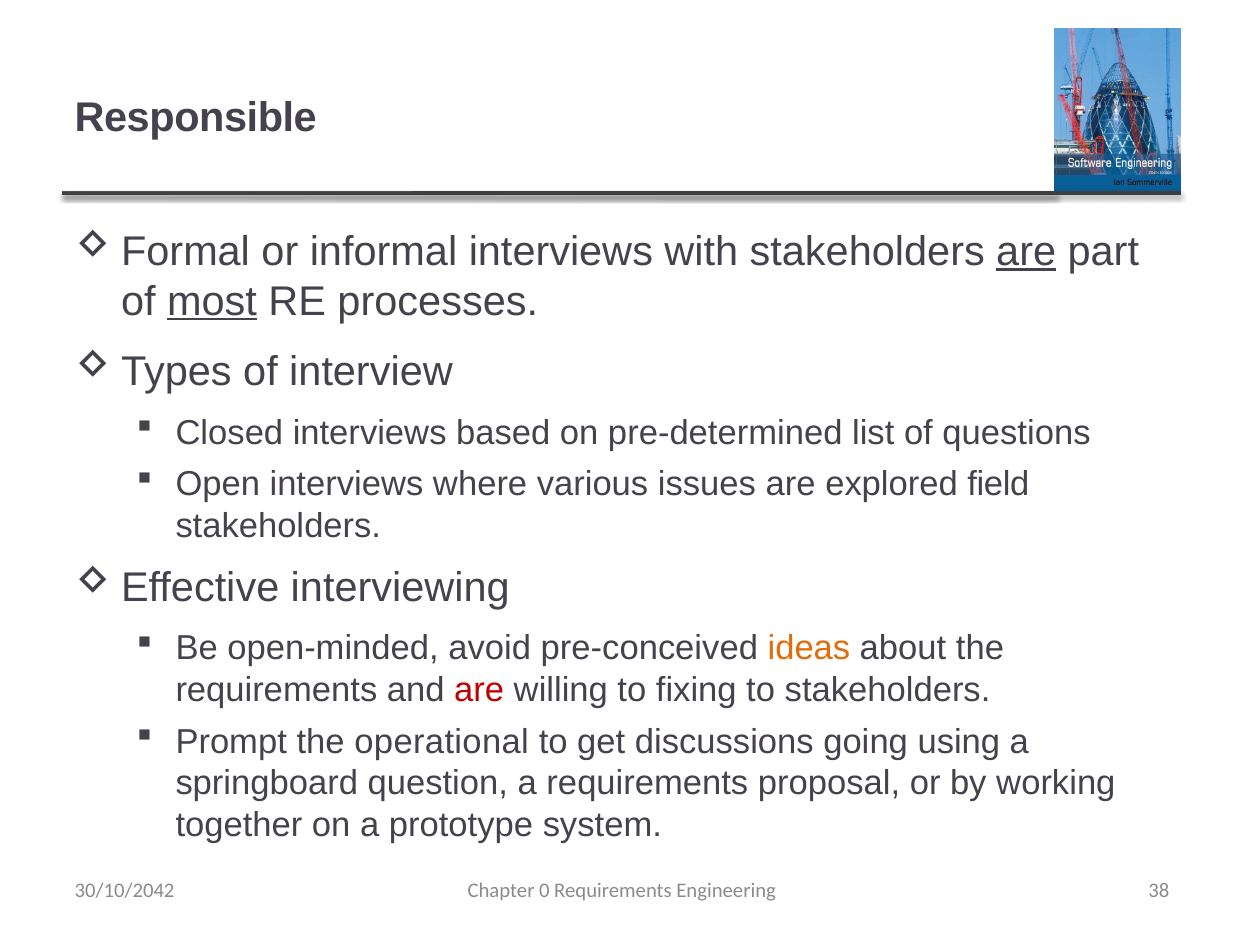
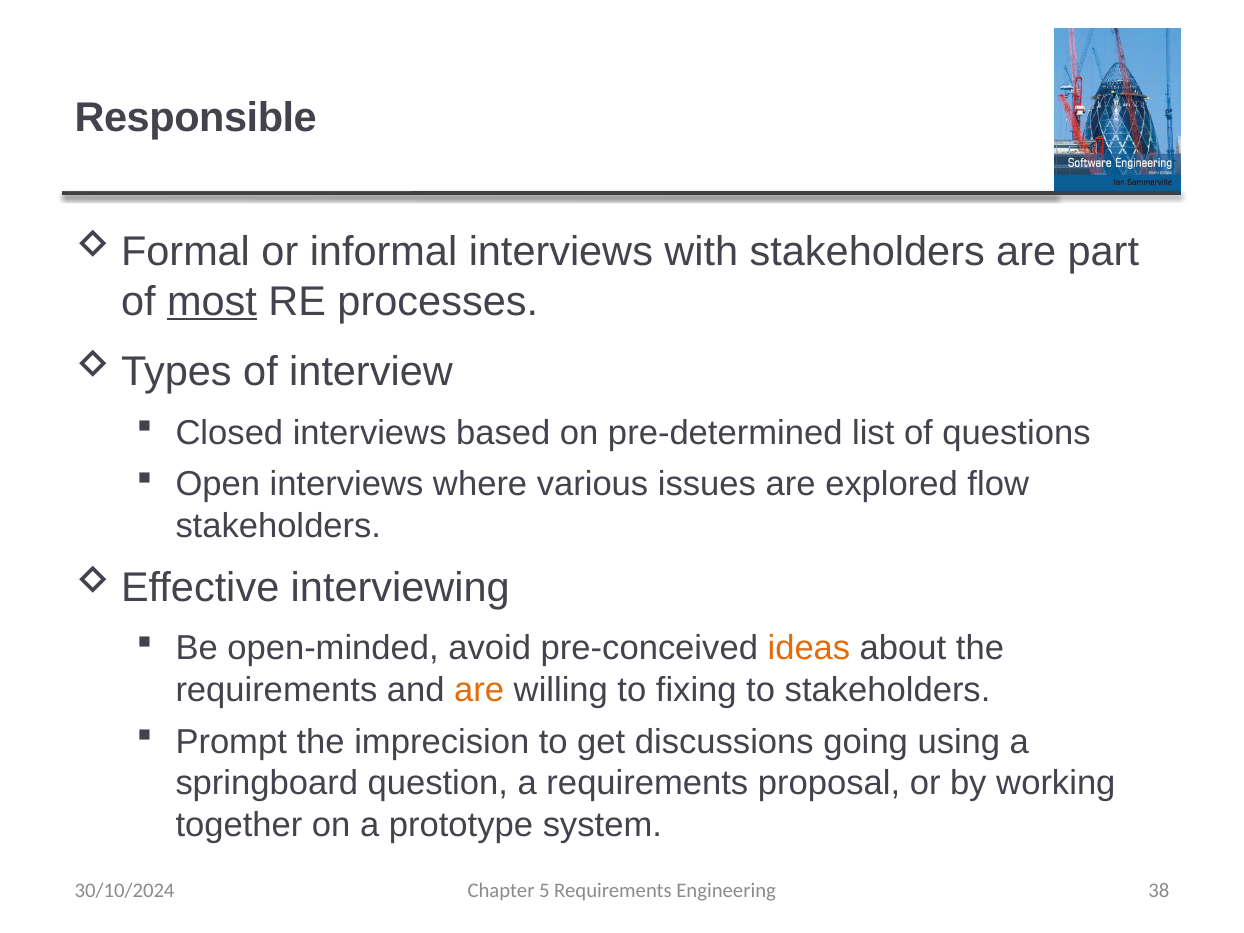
are at (1026, 252) underline: present -> none
field: field -> flow
are at (479, 690) colour: red -> orange
operational: operational -> imprecision
30/10/2042: 30/10/2042 -> 30/10/2024
0: 0 -> 5
